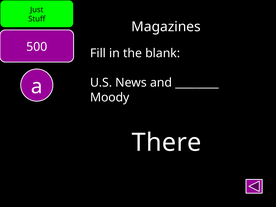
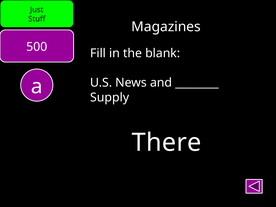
Moody: Moody -> Supply
